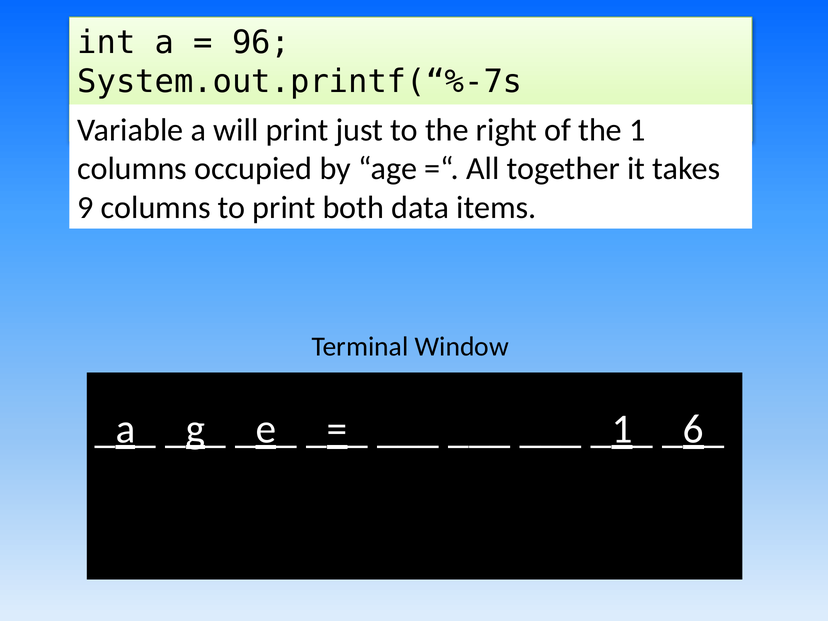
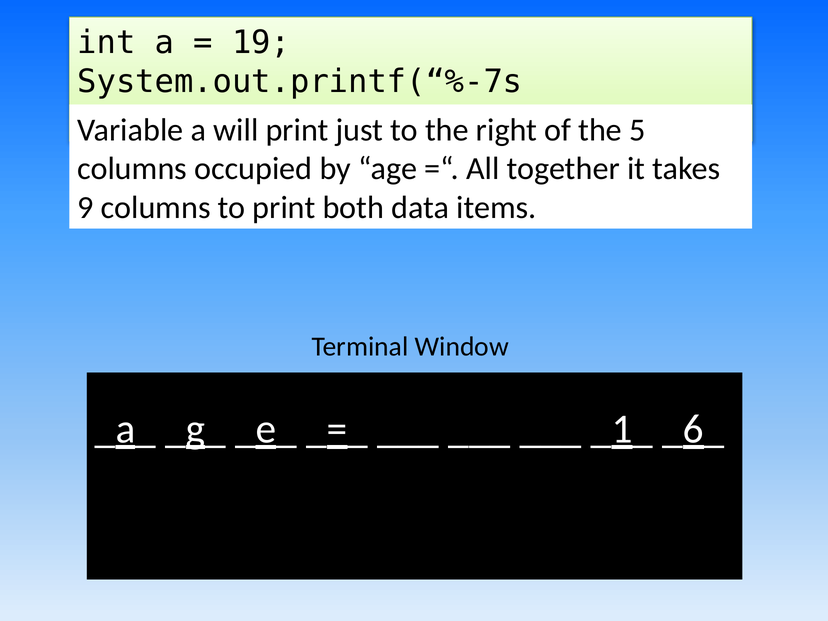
96: 96 -> 19
1: 1 -> 5
